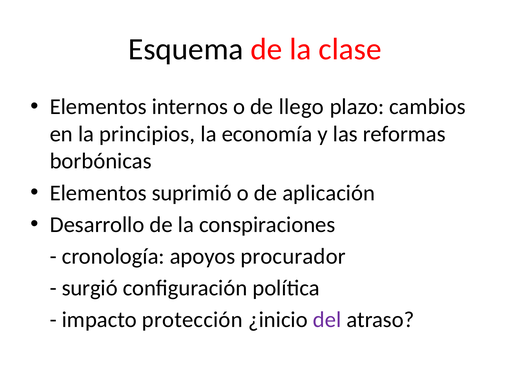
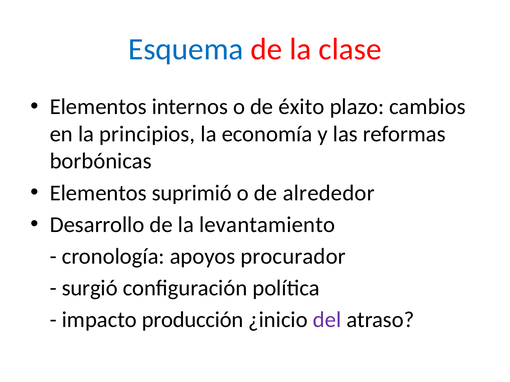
Esquema colour: black -> blue
llego: llego -> éxito
aplicación: aplicación -> alrededor
conspiraciones: conspiraciones -> levantamiento
protección: protección -> producción
